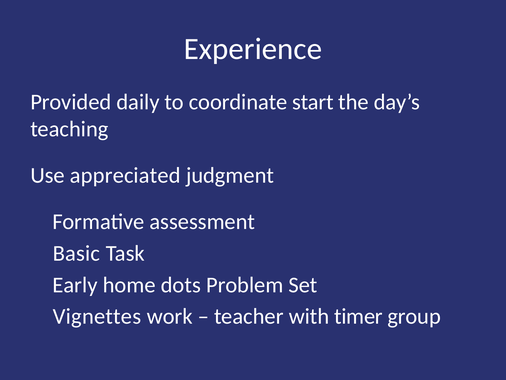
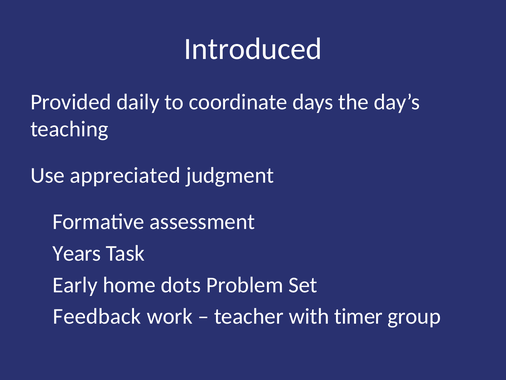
Experience: Experience -> Introduced
start: start -> days
Basic: Basic -> Years
Vignettes: Vignettes -> Feedback
